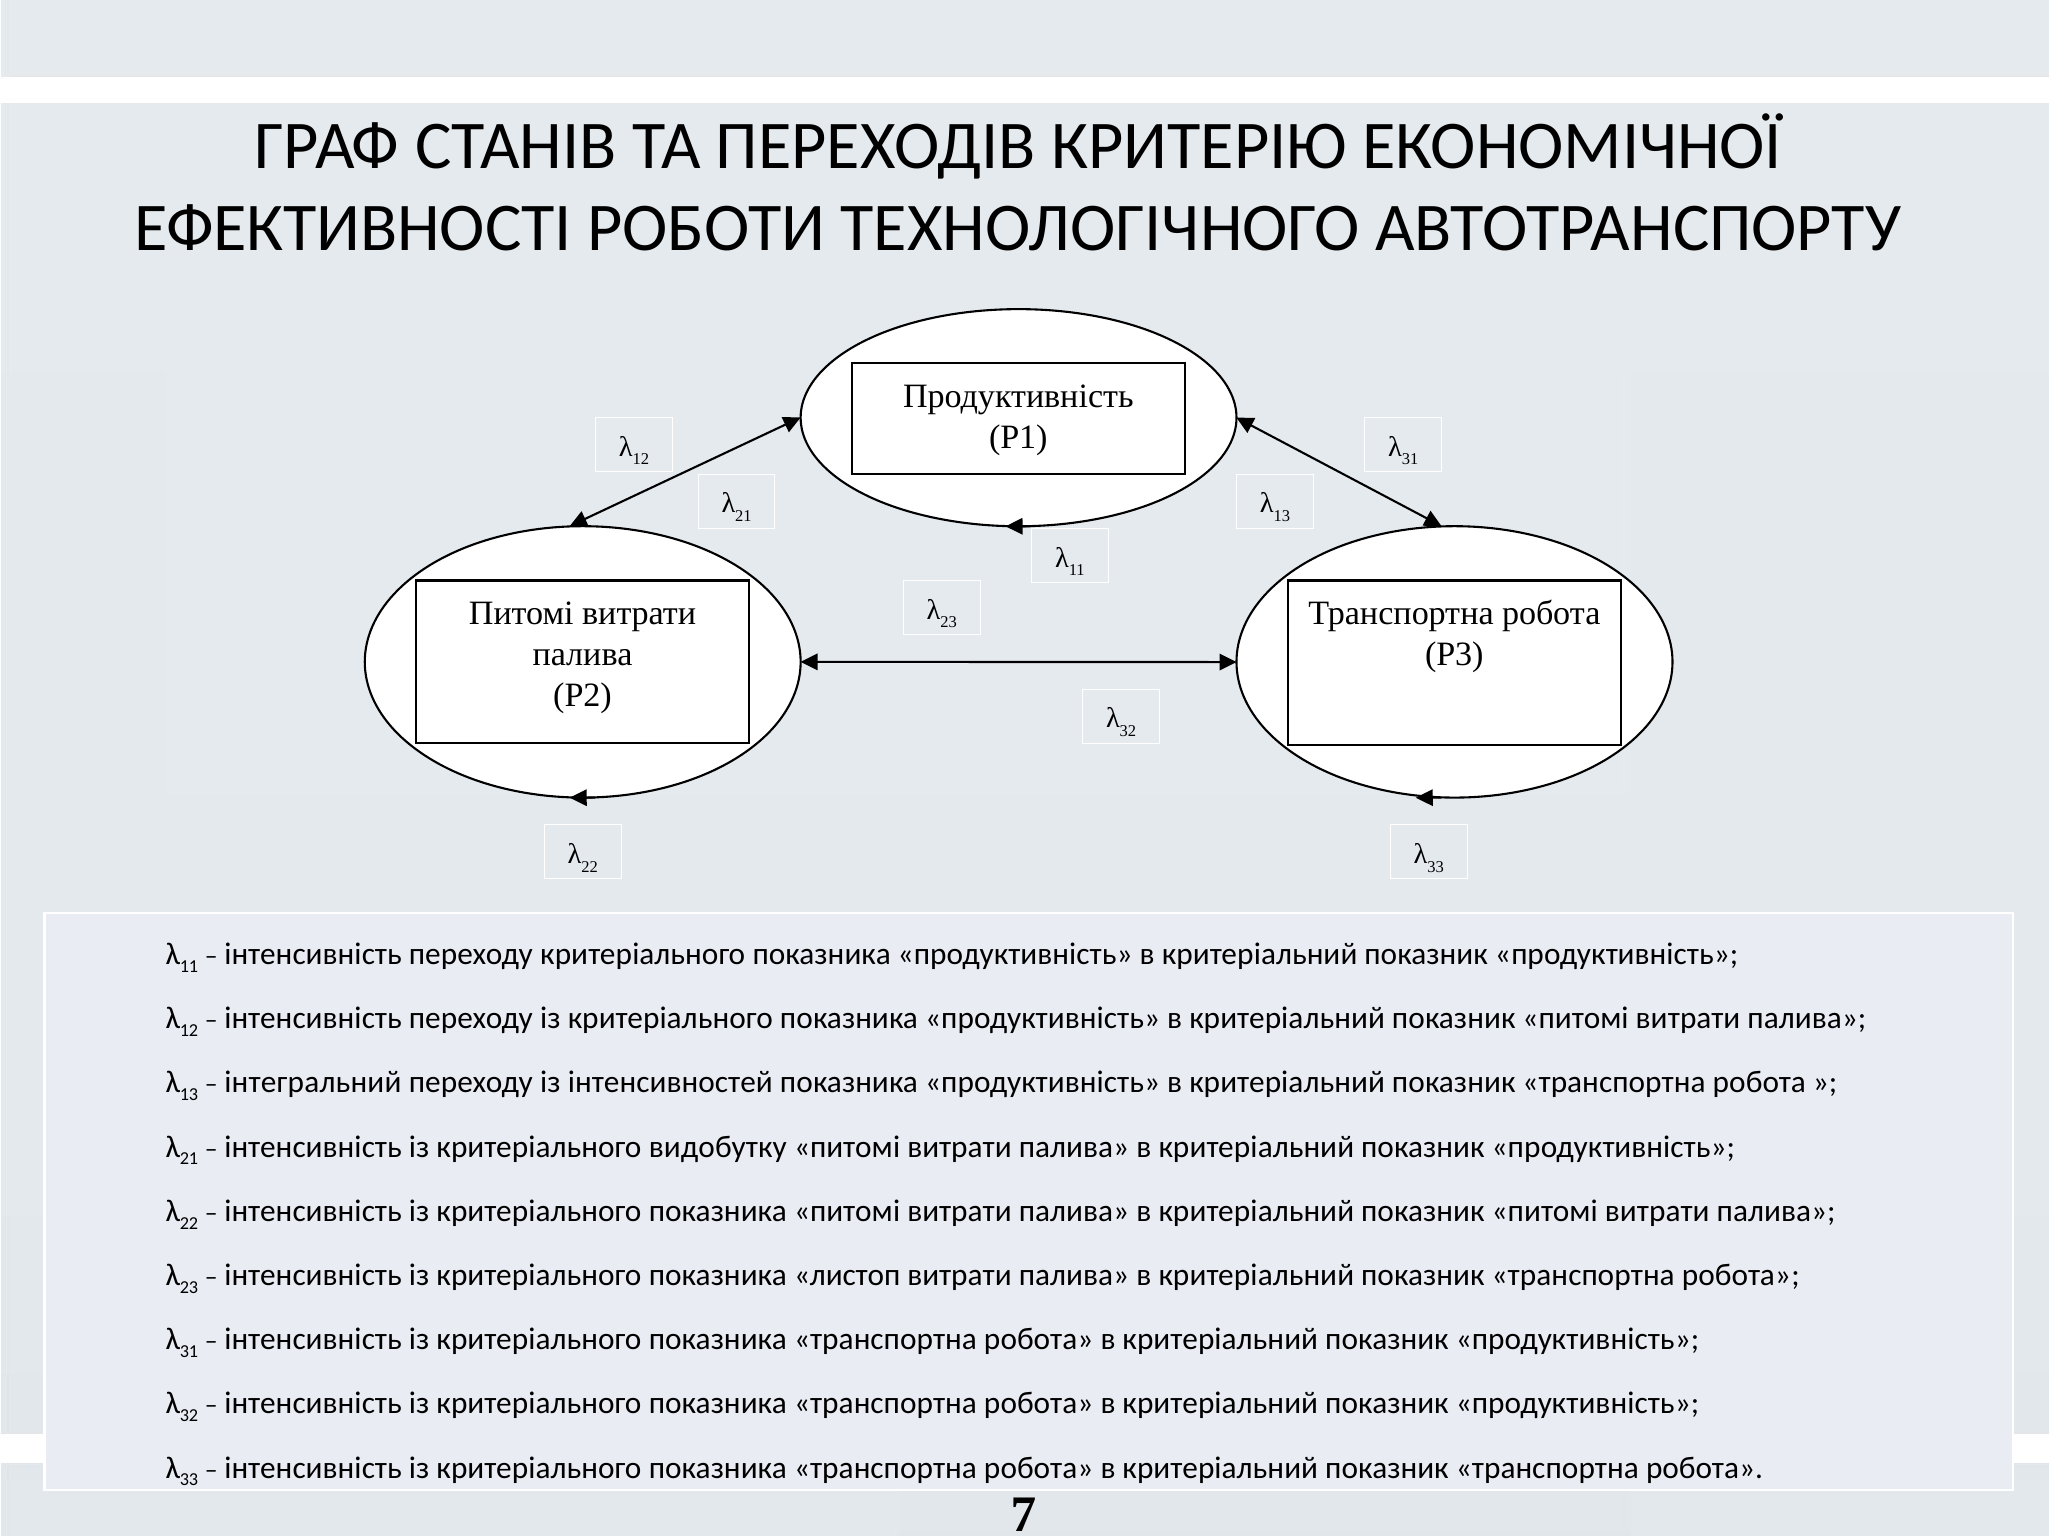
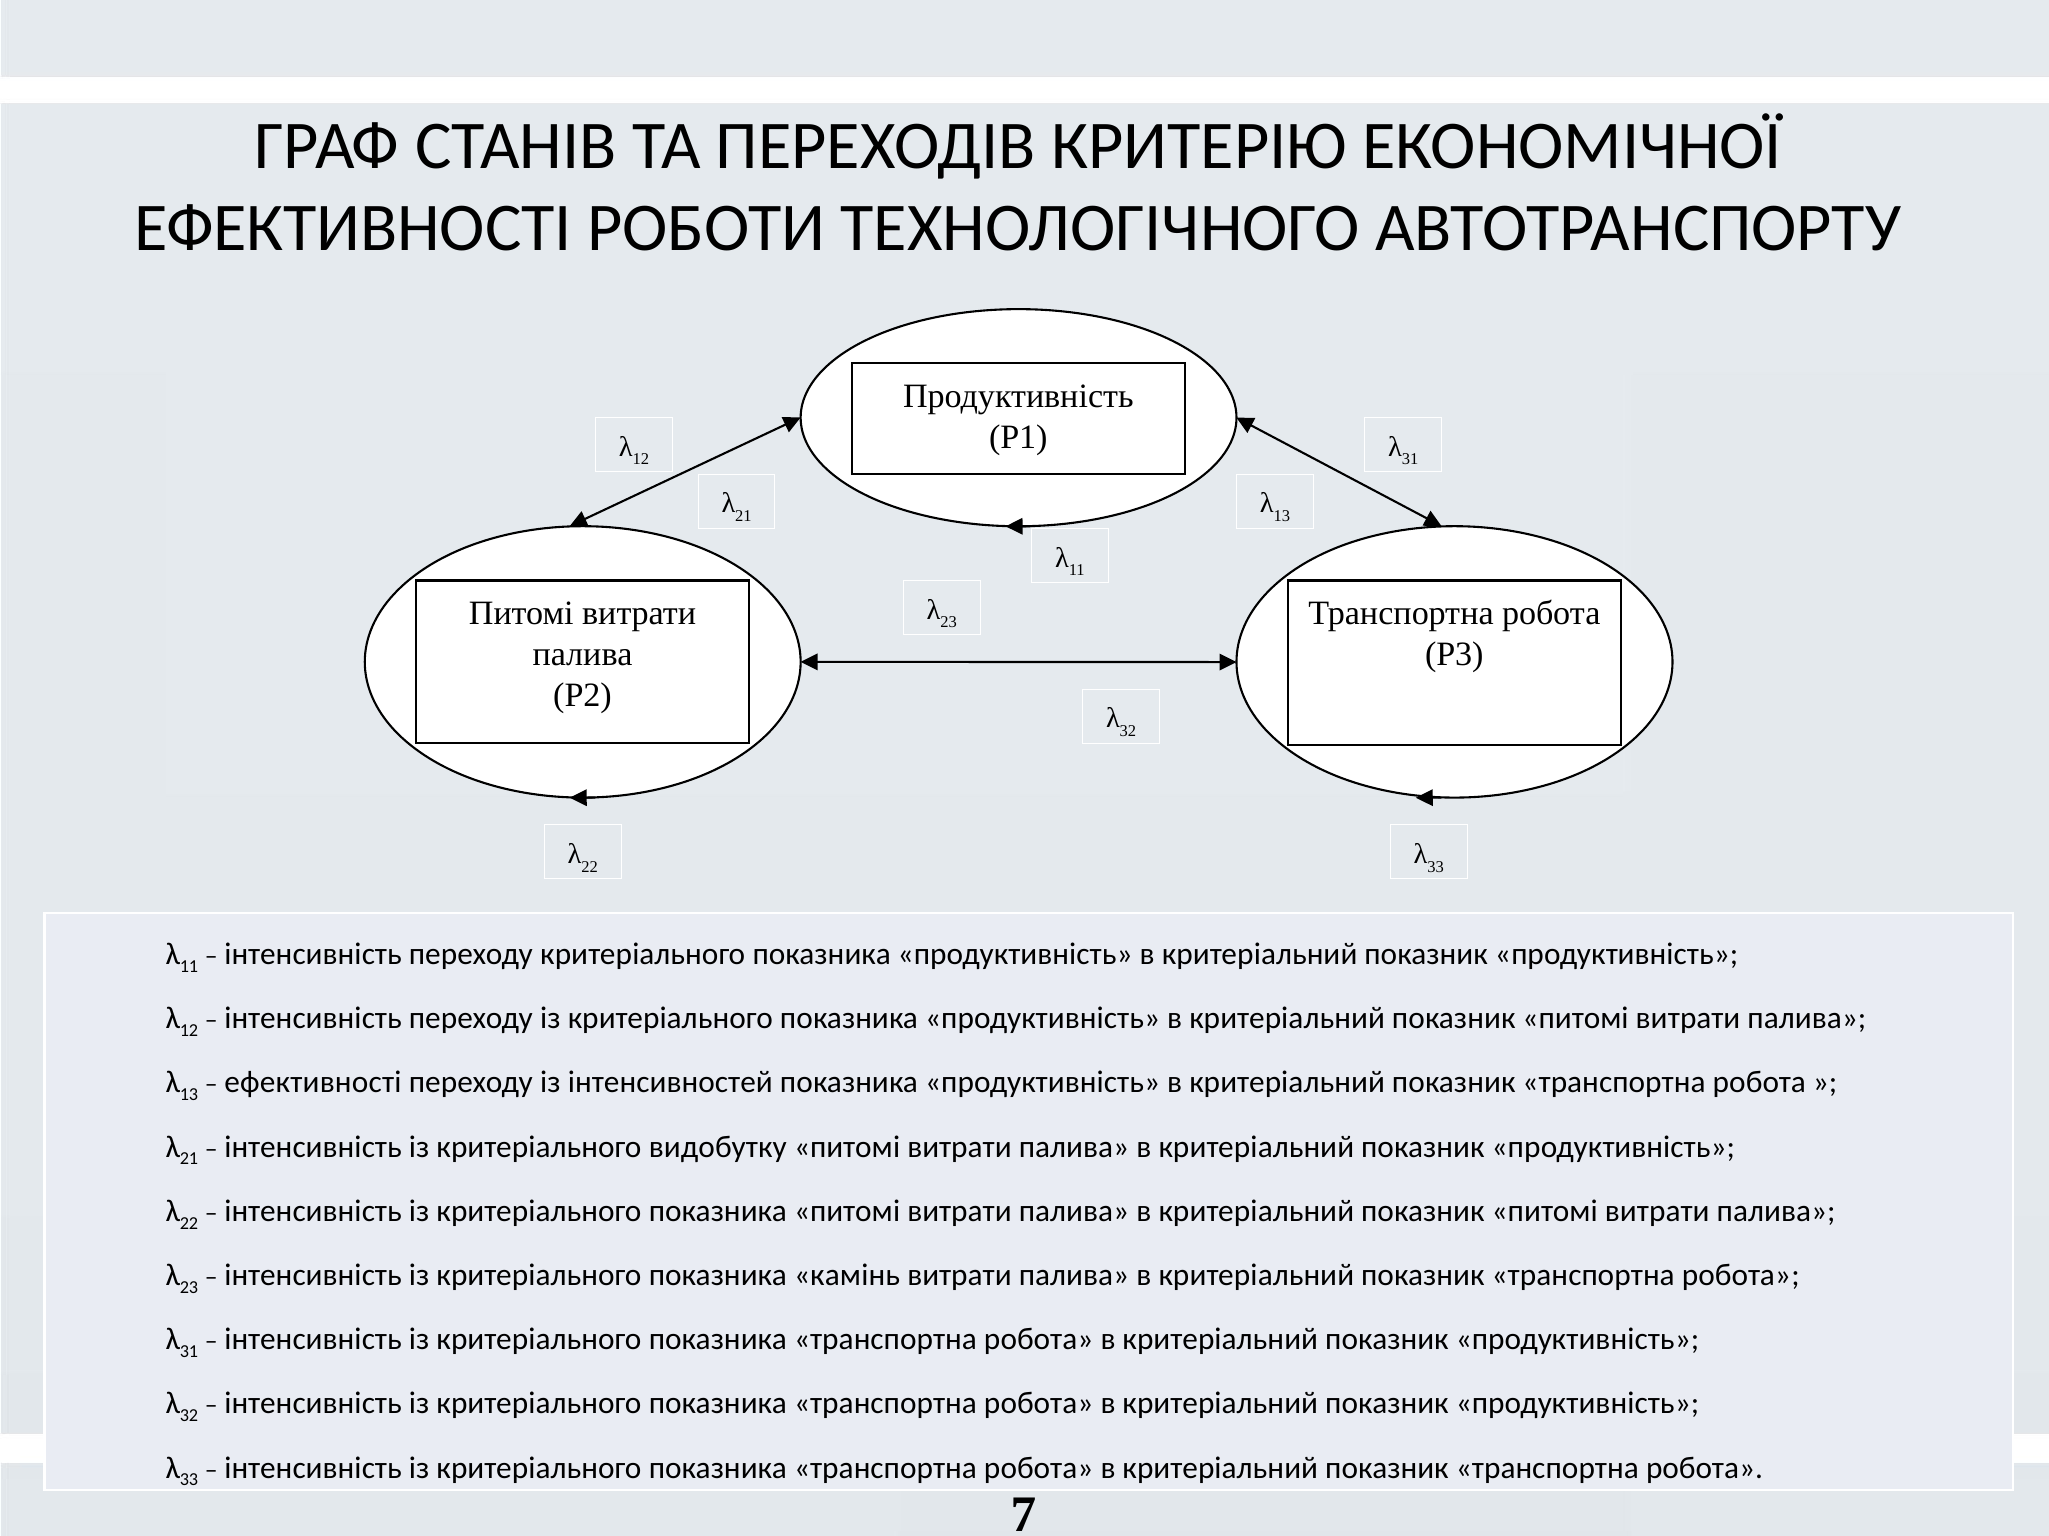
інтегральний at (313, 1083): інтегральний -> ефективності
листоп: листоп -> камінь
